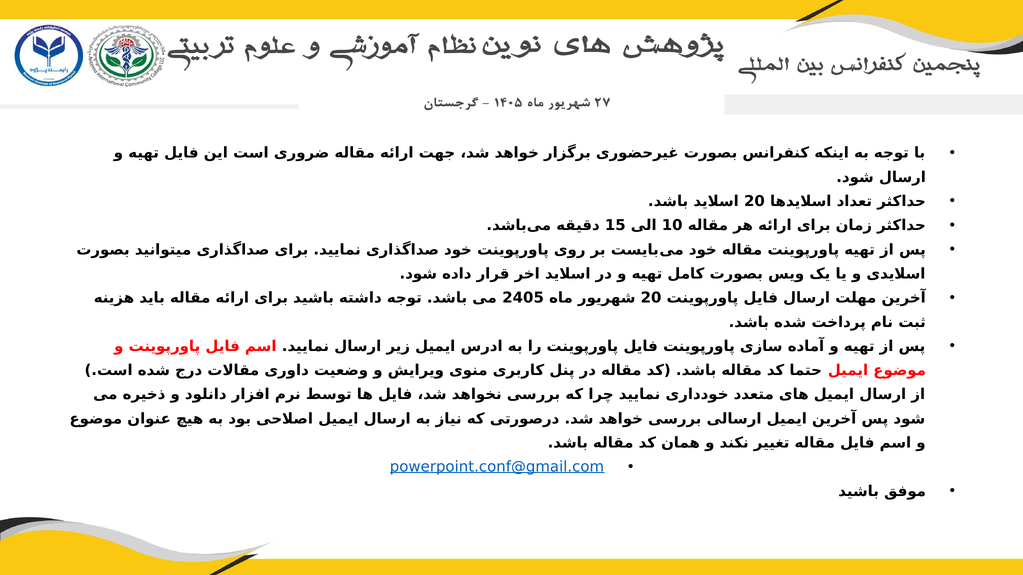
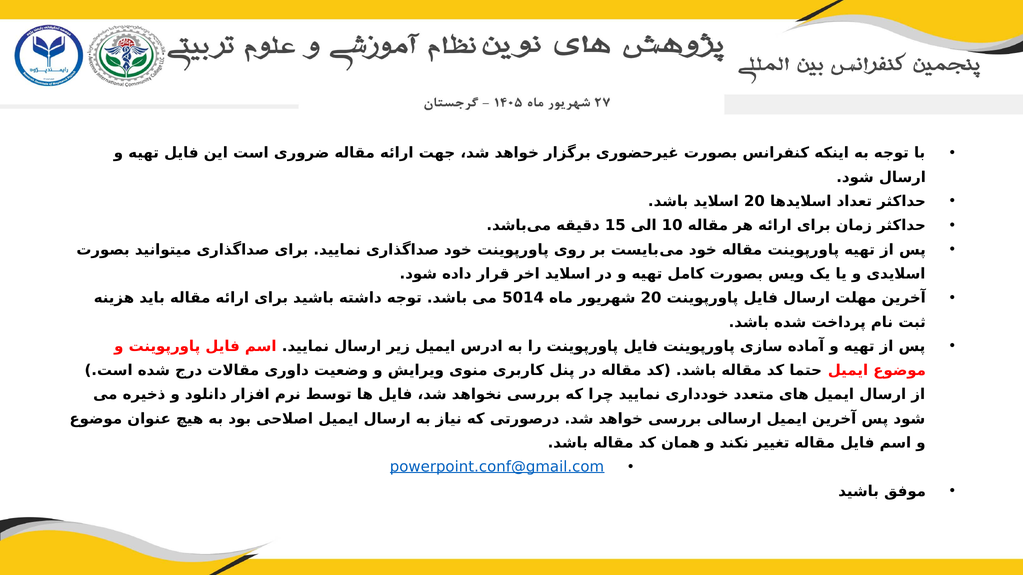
2405: 2405 -> 5014
